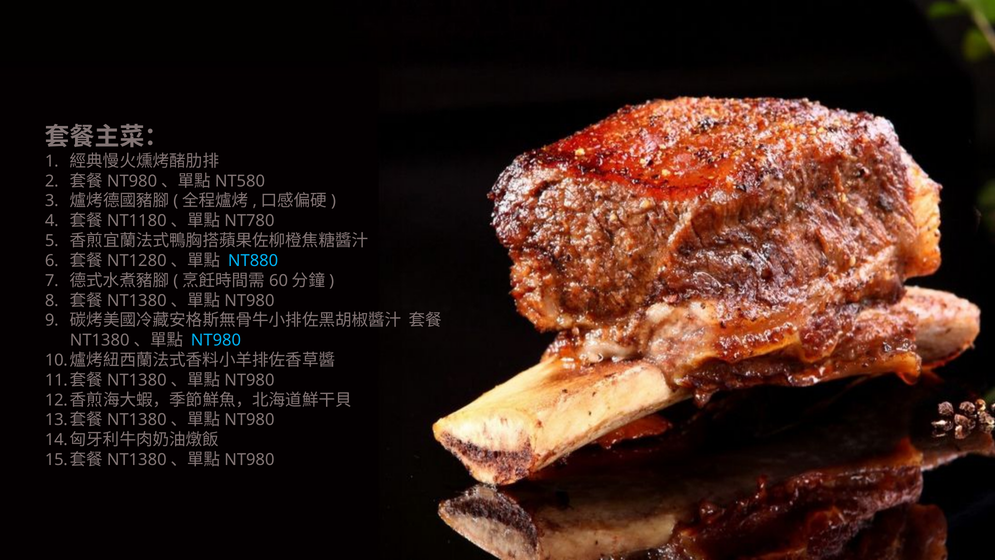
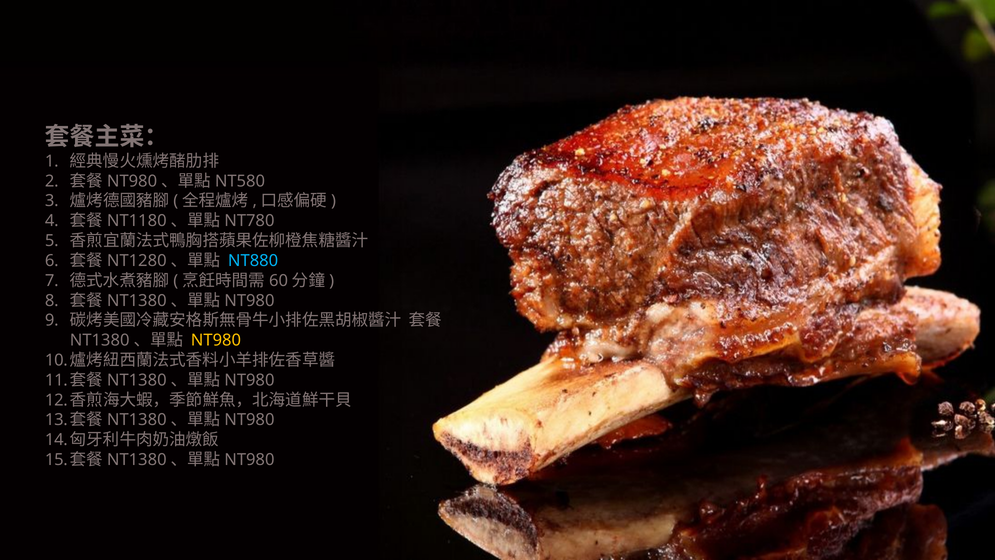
NT980 colour: light blue -> yellow
